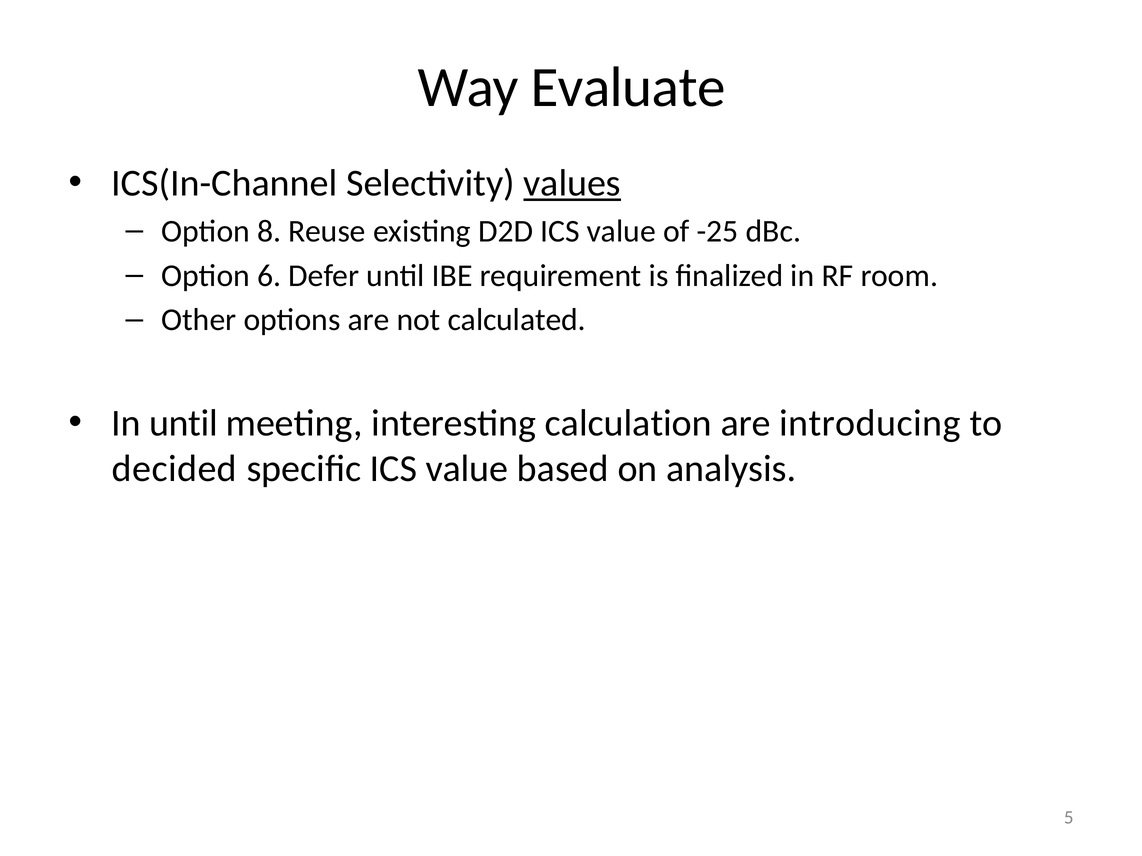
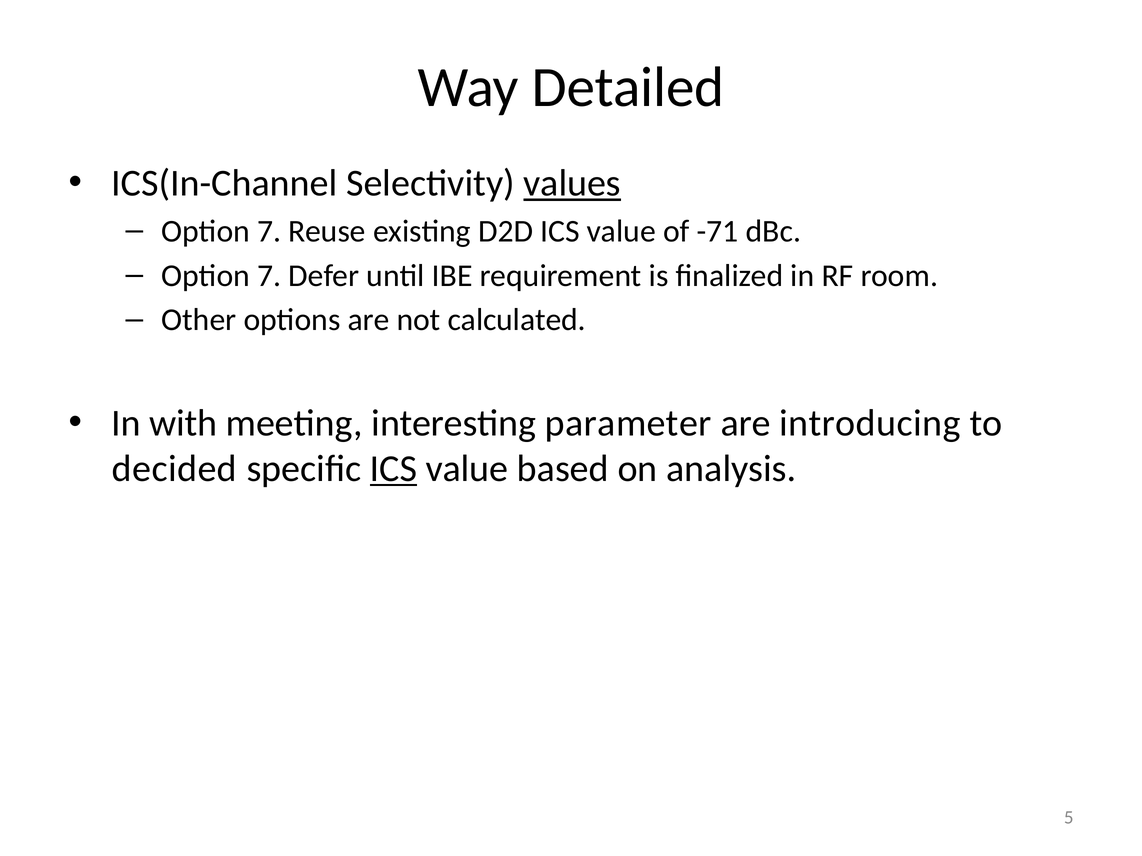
Evaluate: Evaluate -> Detailed
8 at (269, 231): 8 -> 7
-25: -25 -> -71
6 at (269, 276): 6 -> 7
In until: until -> with
calculation: calculation -> parameter
ICS at (394, 469) underline: none -> present
